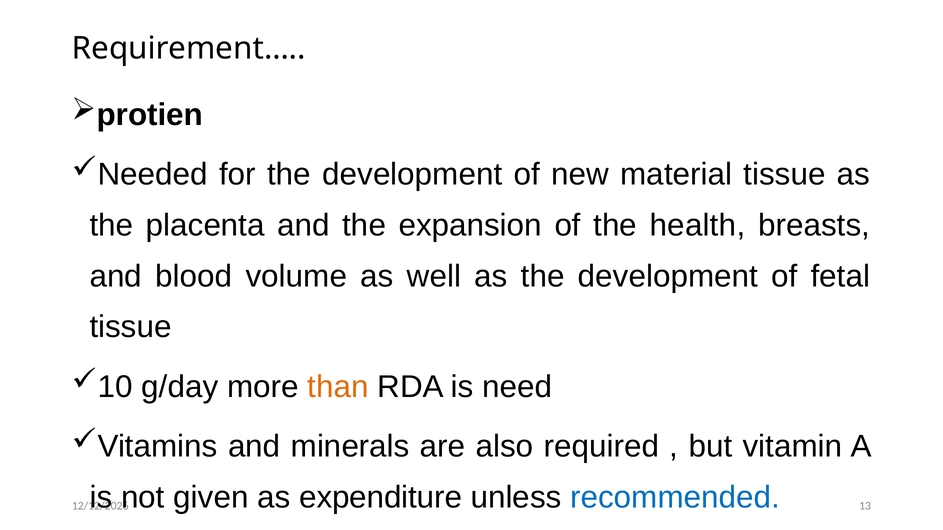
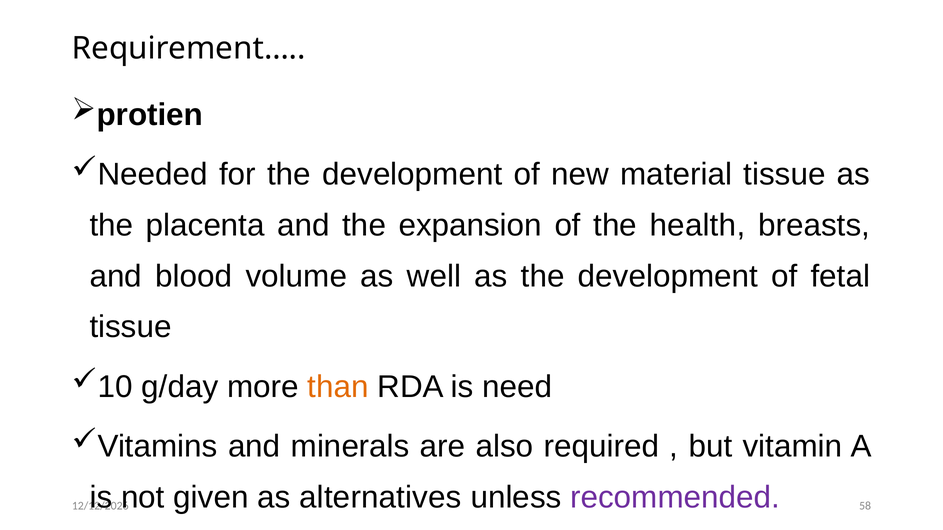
expenditure: expenditure -> alternatives
recommended colour: blue -> purple
13: 13 -> 58
